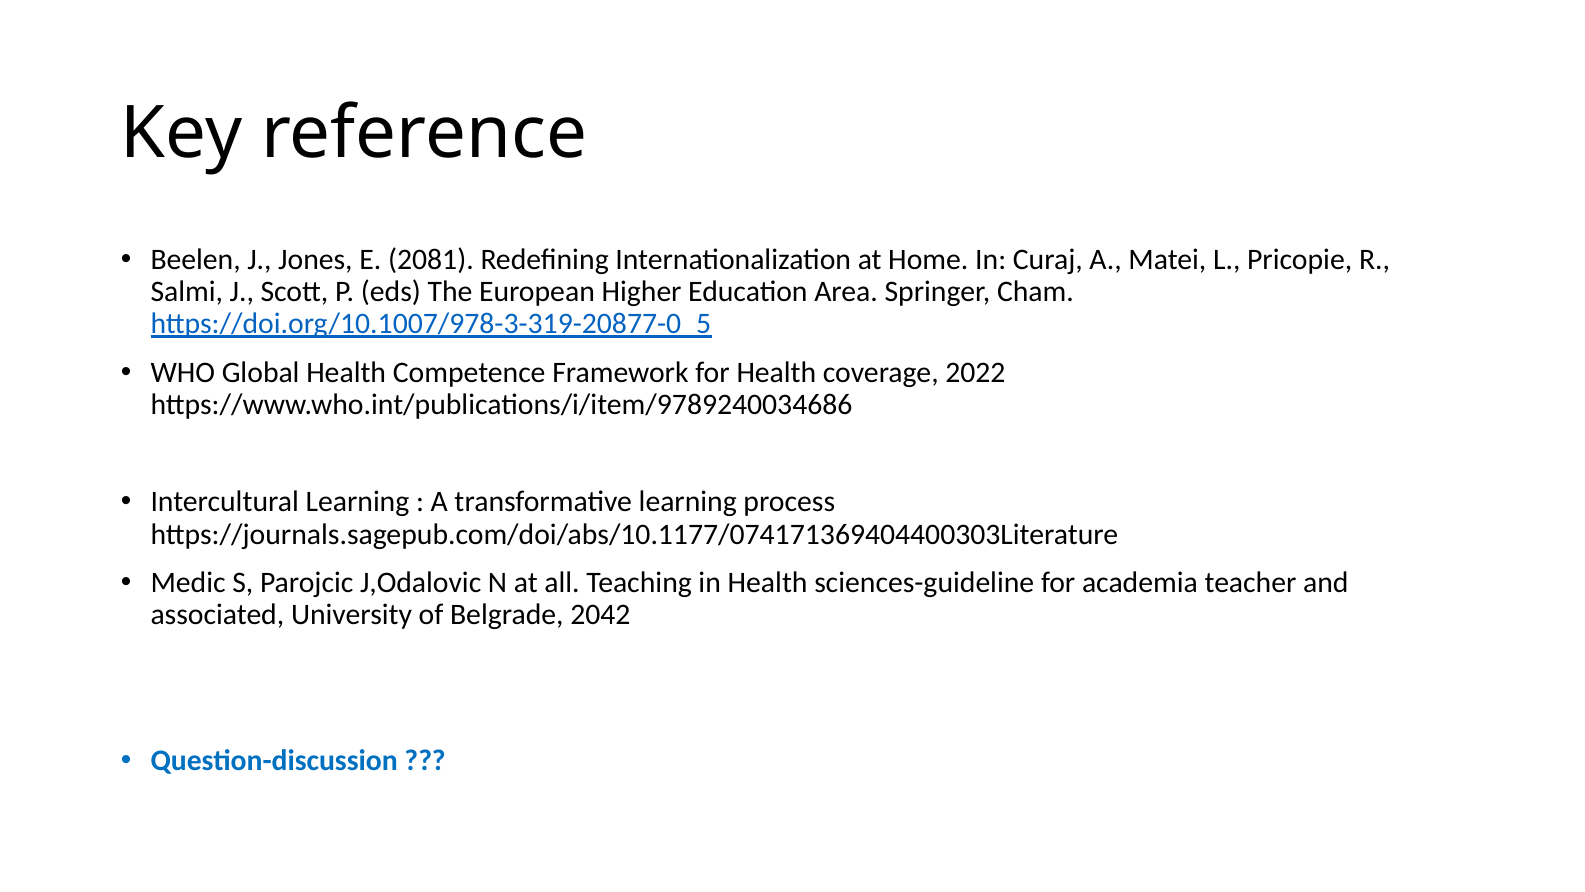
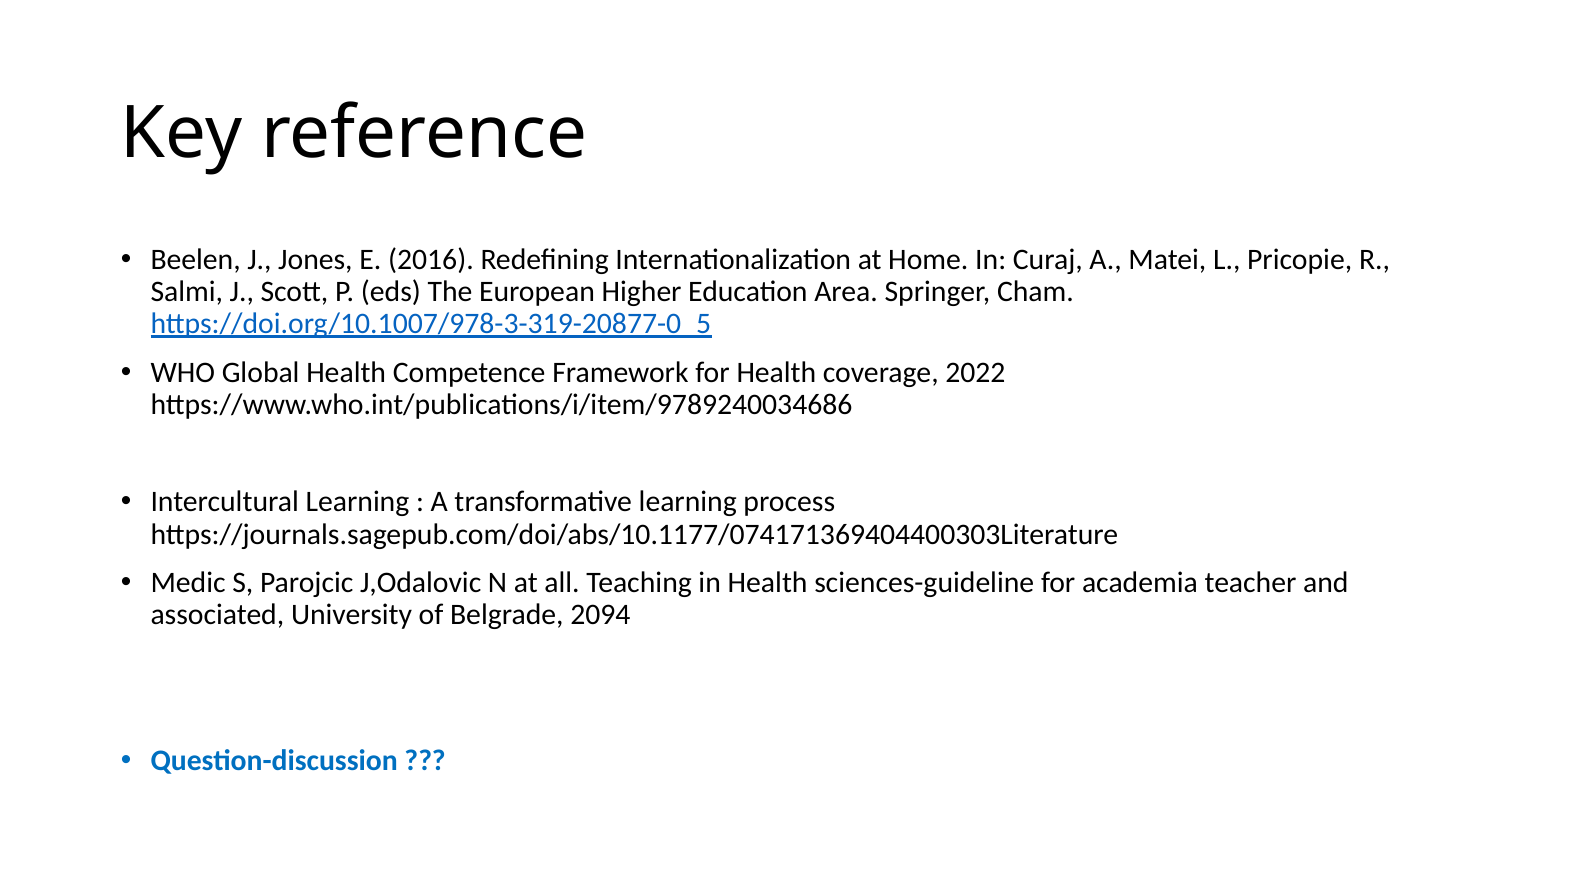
2081: 2081 -> 2016
2042: 2042 -> 2094
